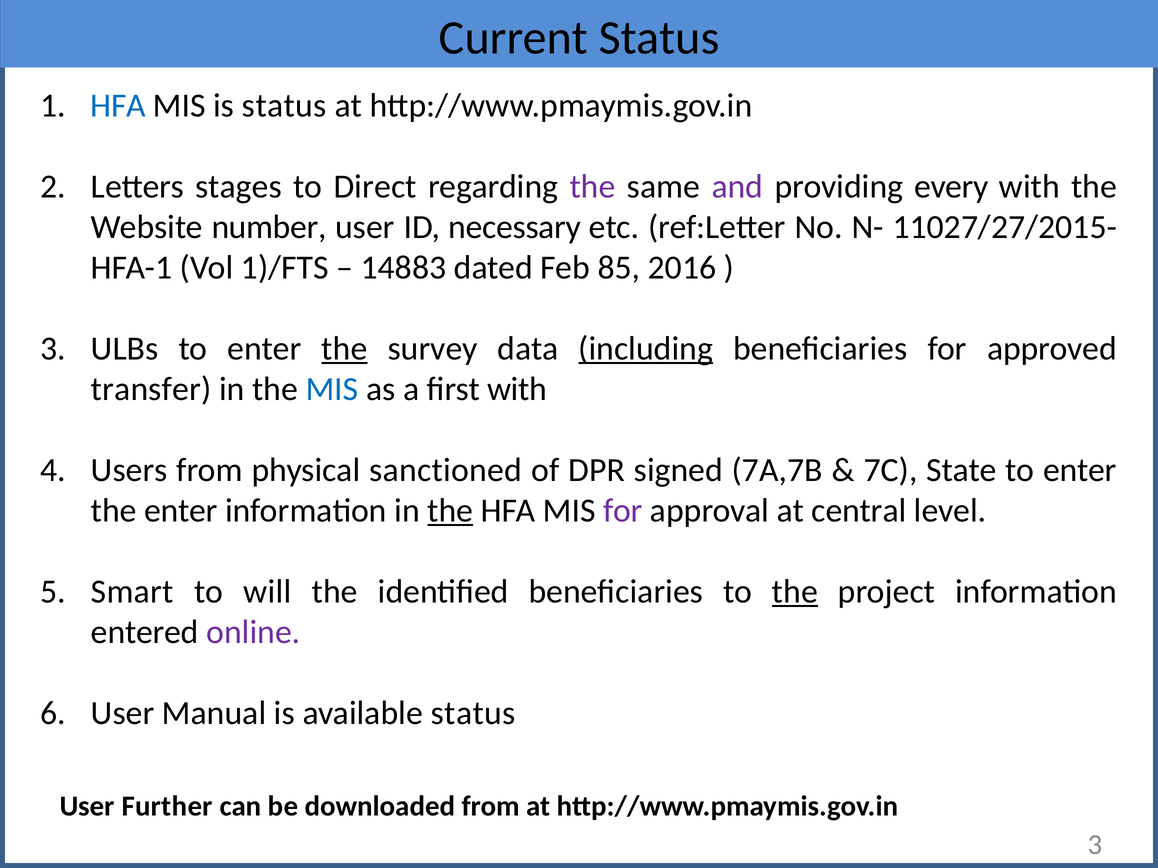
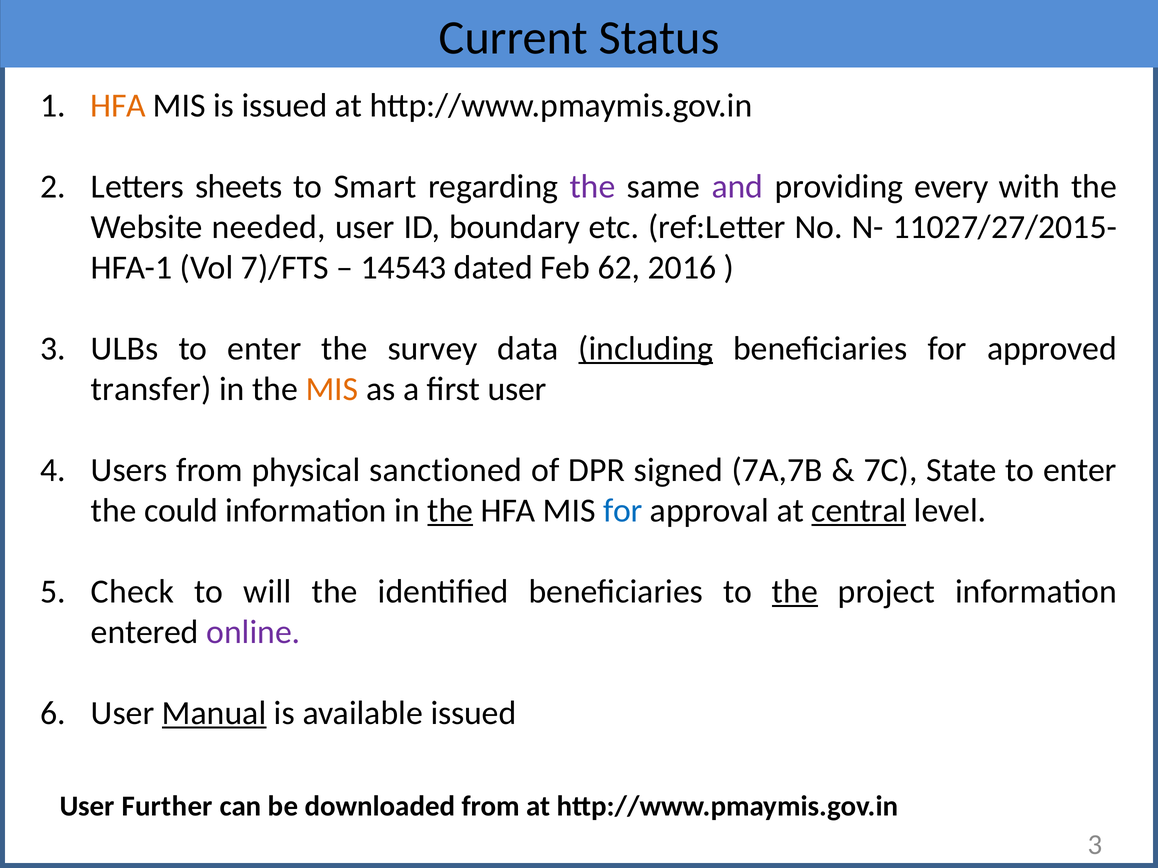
HFA at (118, 105) colour: blue -> orange
is status: status -> issued
stages: stages -> sheets
Direct: Direct -> Smart
number: number -> needed
necessary: necessary -> boundary
1)/FTS: 1)/FTS -> 7)/FTS
14883: 14883 -> 14543
85: 85 -> 62
the at (344, 349) underline: present -> none
MIS at (332, 389) colour: blue -> orange
first with: with -> user
the enter: enter -> could
for at (623, 511) colour: purple -> blue
central underline: none -> present
Smart: Smart -> Check
Manual underline: none -> present
available status: status -> issued
